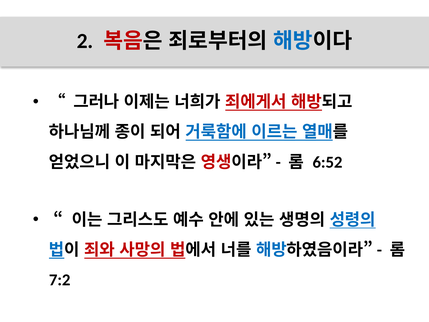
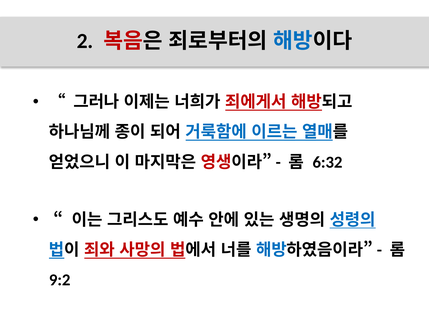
6:52: 6:52 -> 6:32
7:2: 7:2 -> 9:2
